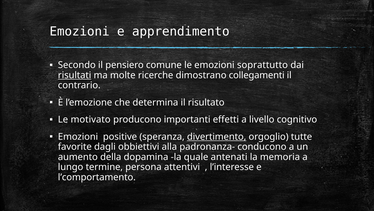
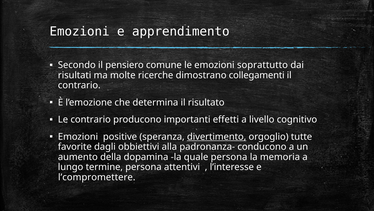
risultati underline: present -> none
Le motivato: motivato -> contrario
quale antenati: antenati -> persona
l’comportamento: l’comportamento -> l’compromettere
